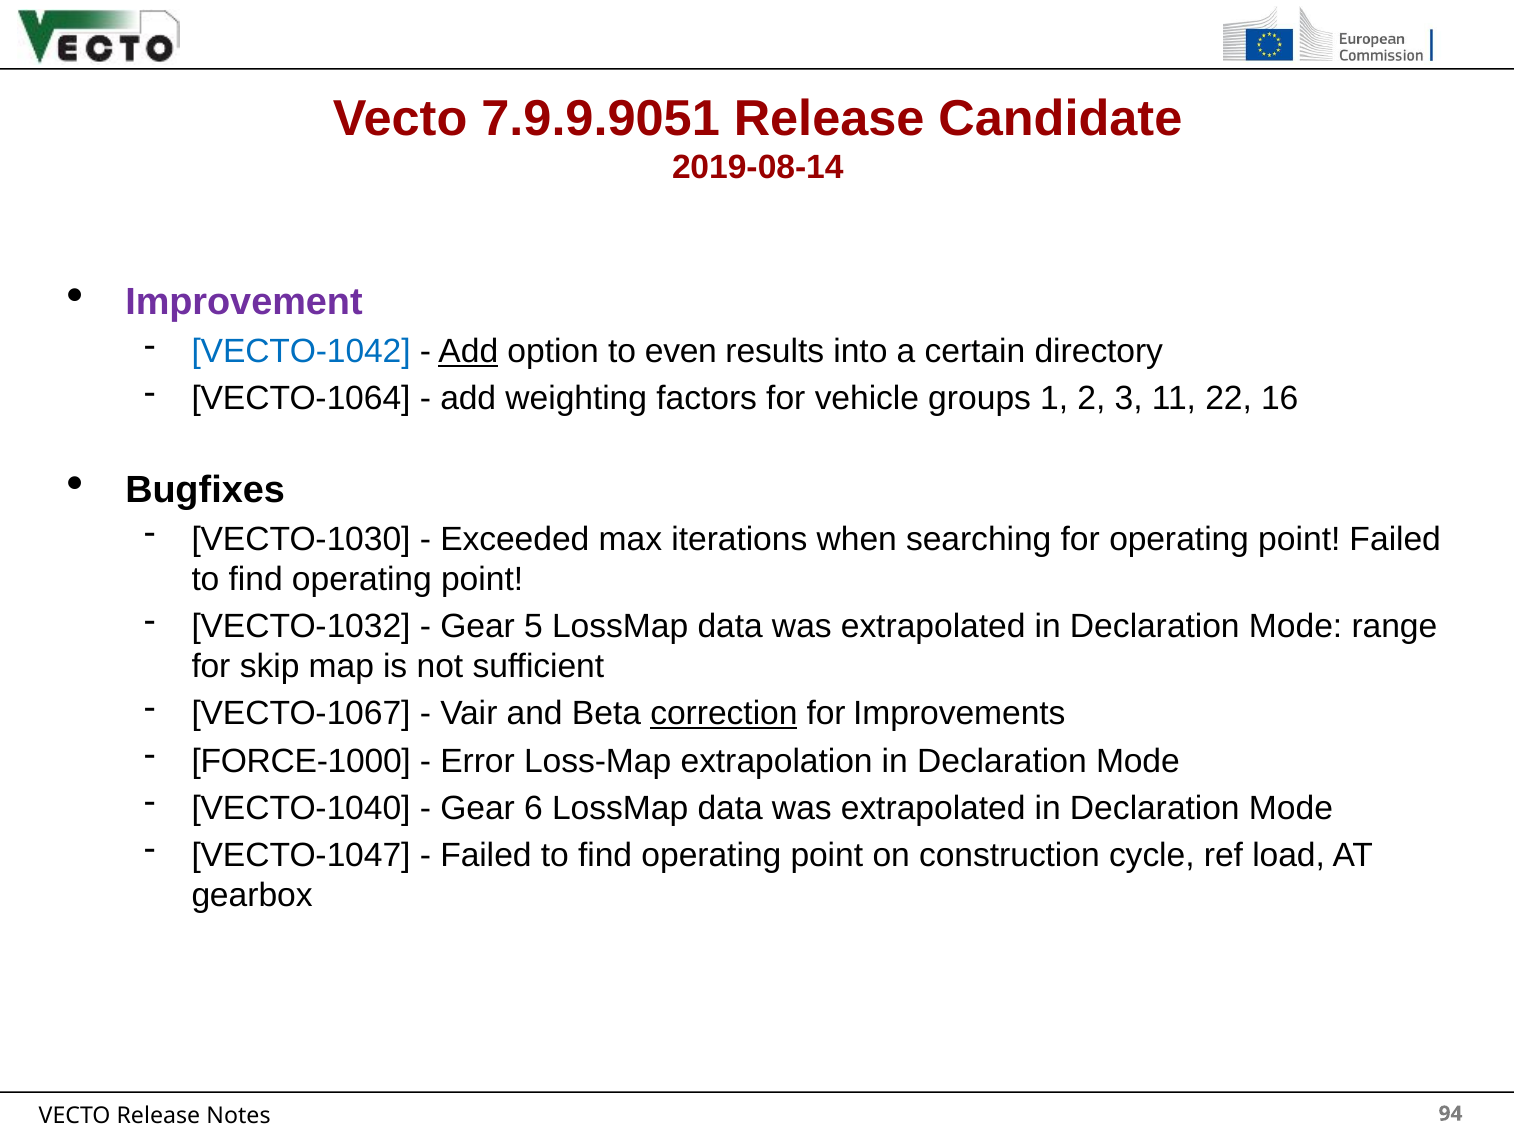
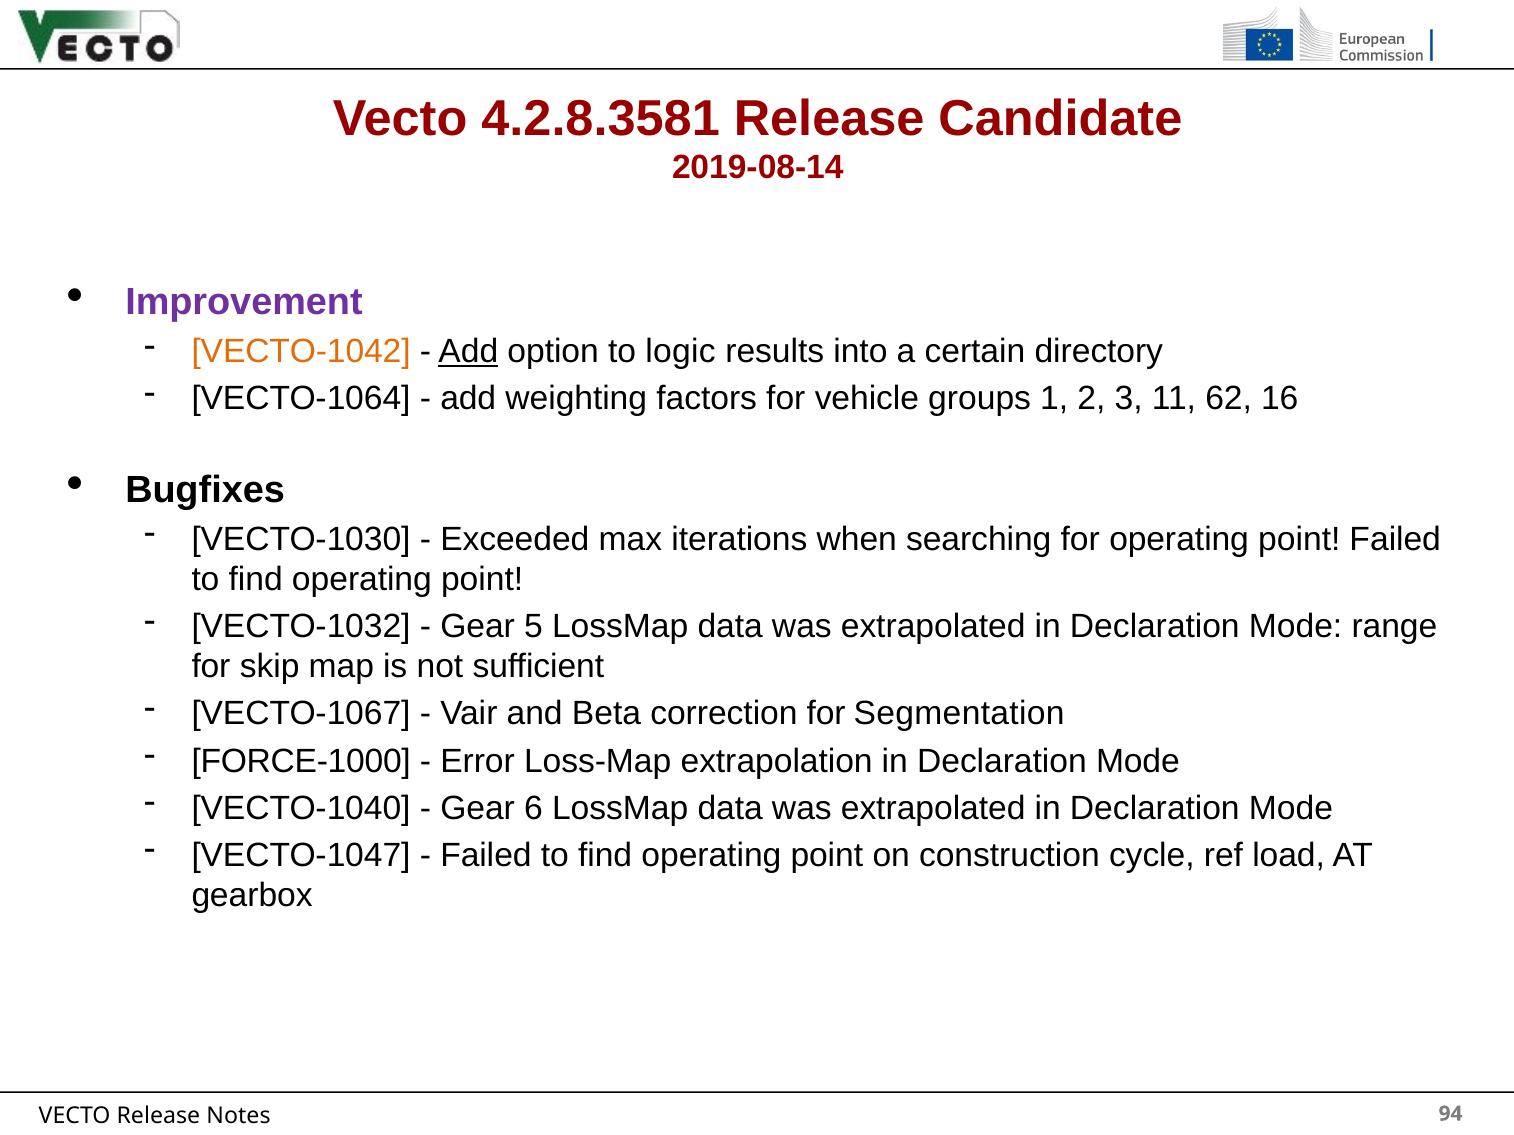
7.9.9.9051: 7.9.9.9051 -> 4.2.8.3581
VECTO-1042 colour: blue -> orange
even: even -> logic
22: 22 -> 62
correction underline: present -> none
Improvements: Improvements -> Segmentation
